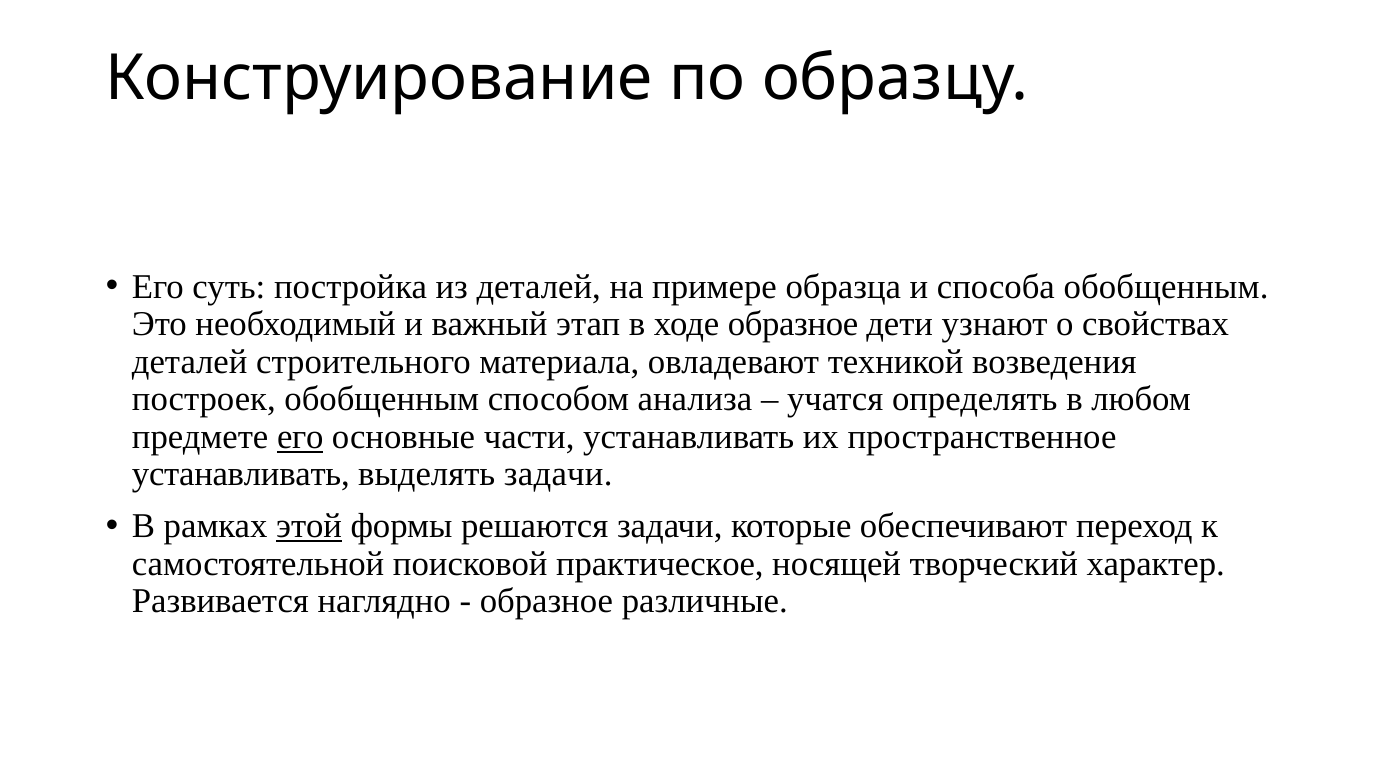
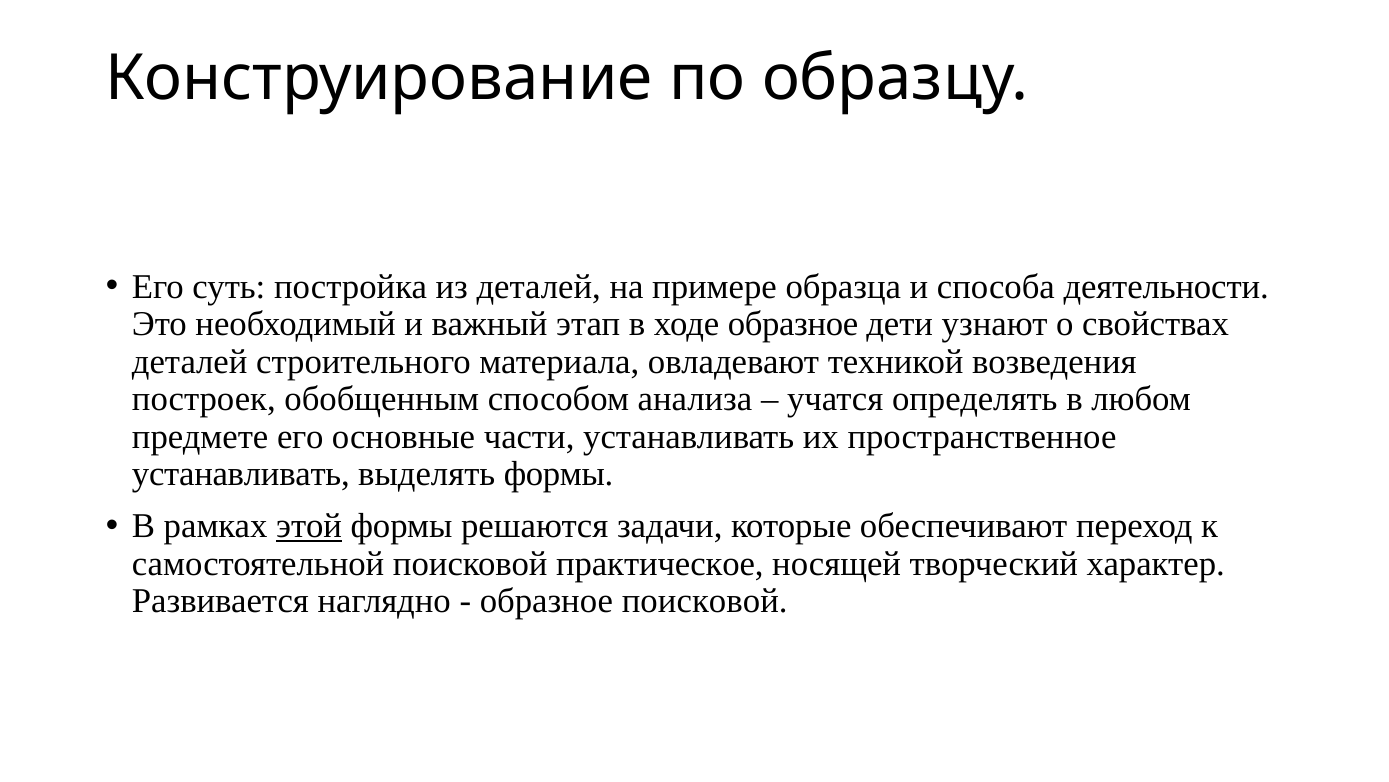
способа обобщенным: обобщенным -> деятельности
его at (300, 436) underline: present -> none
выделять задачи: задачи -> формы
образное различные: различные -> поисковой
